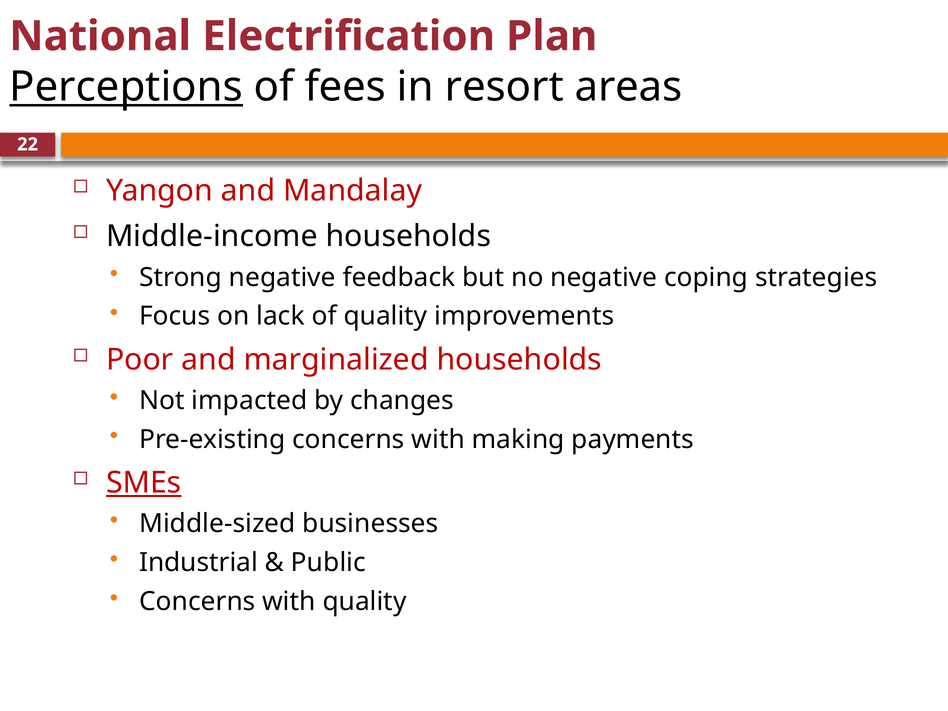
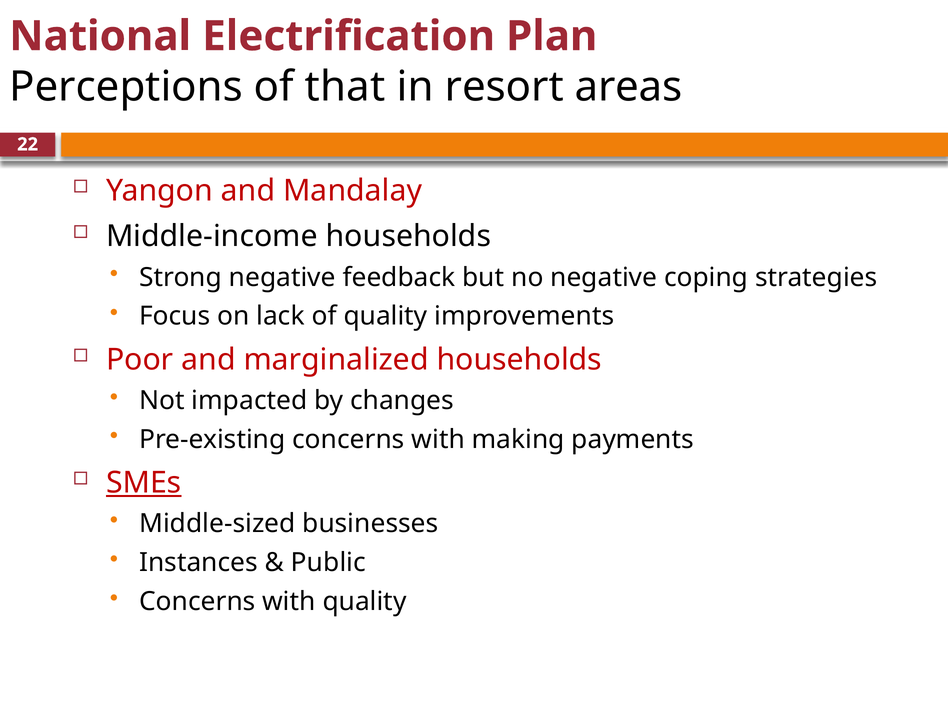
Perceptions underline: present -> none
fees: fees -> that
Industrial: Industrial -> Instances
